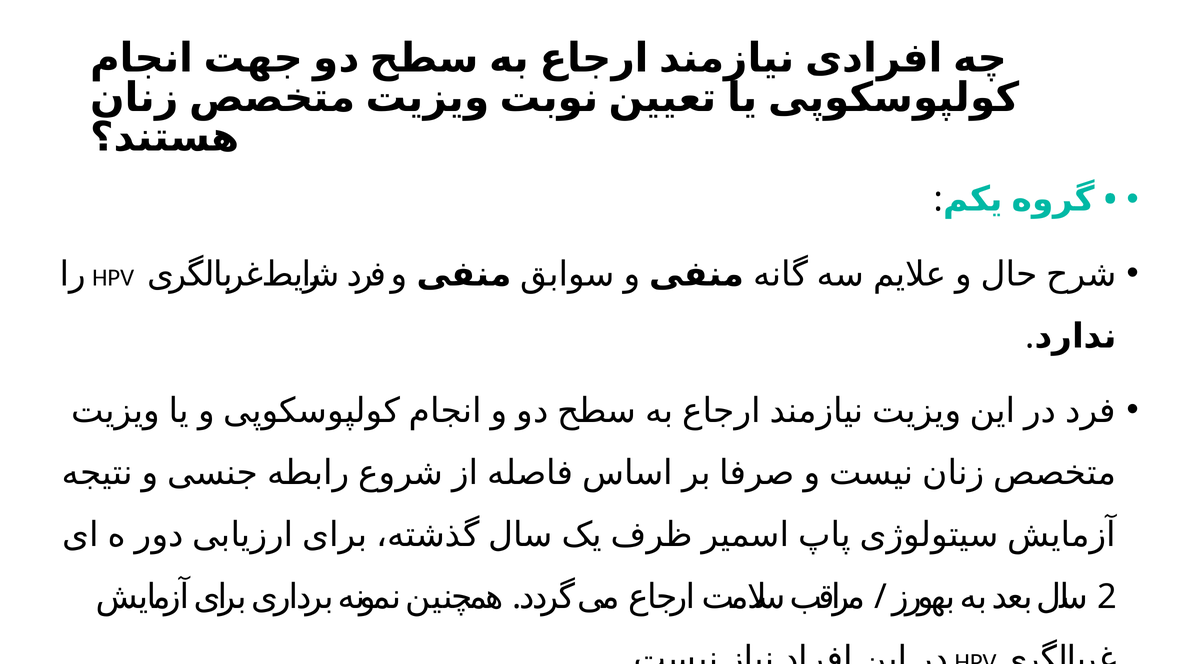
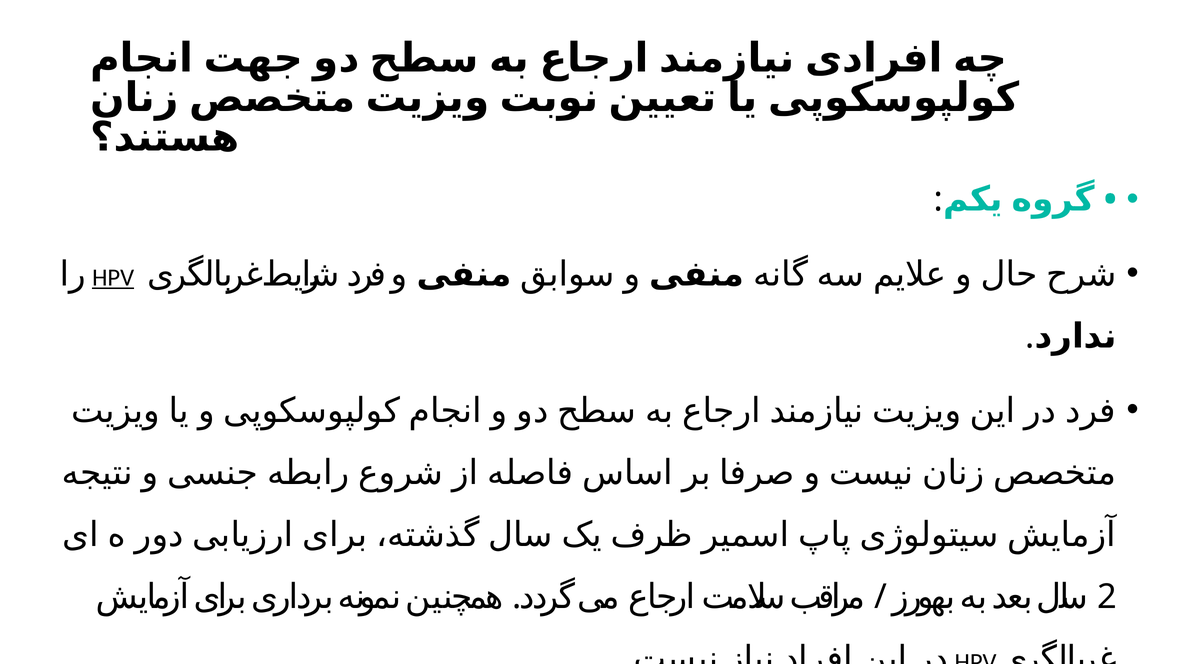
HPV at (113, 278) underline: none -> present
